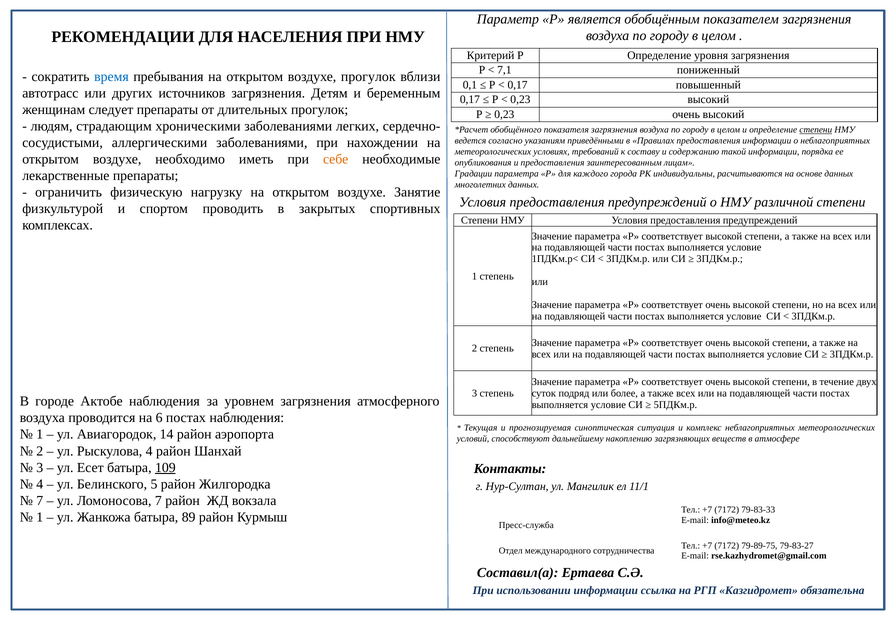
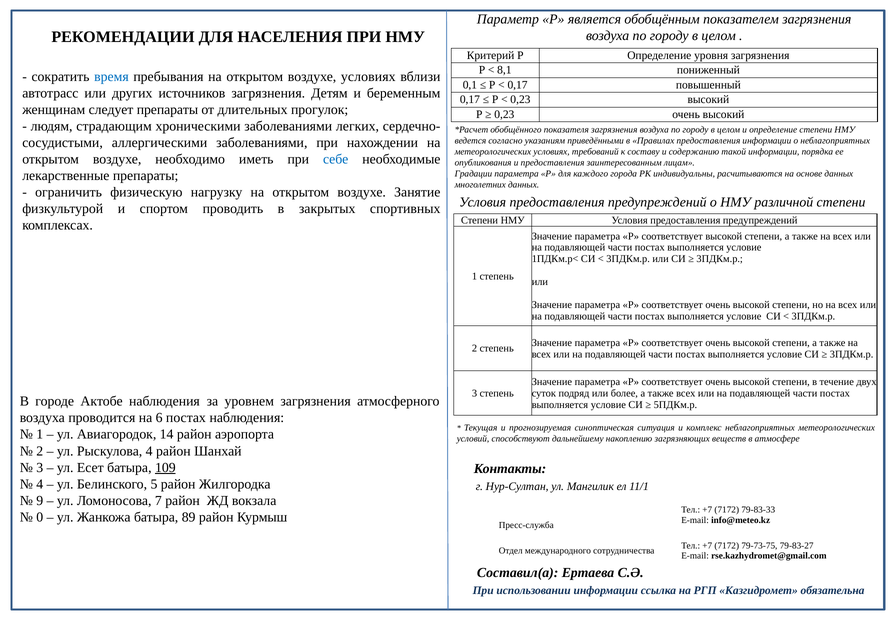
7,1: 7,1 -> 8,1
воздухе прогулок: прогулок -> условиях
степени at (816, 130) underline: present -> none
себе colour: orange -> blue
7 at (40, 501): 7 -> 9
1 at (40, 517): 1 -> 0
79-89-75: 79-89-75 -> 79-73-75
